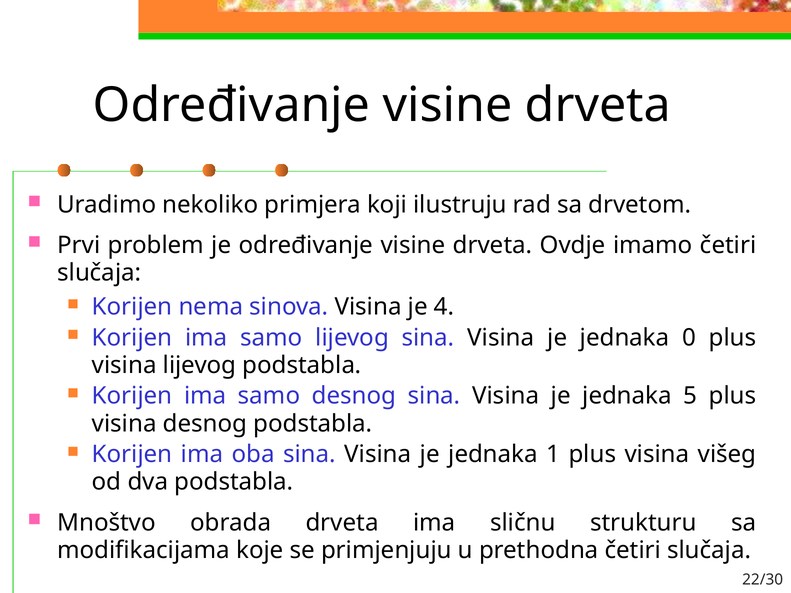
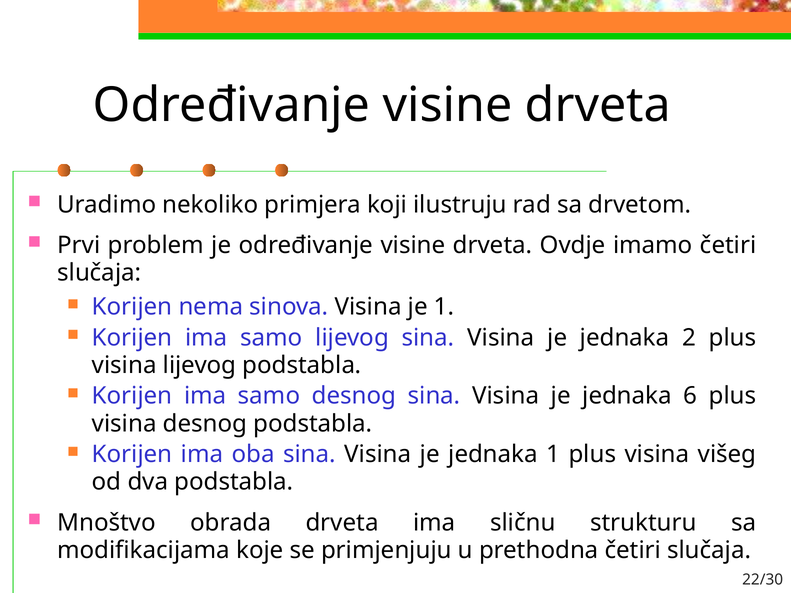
je 4: 4 -> 1
0: 0 -> 2
5: 5 -> 6
